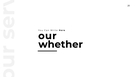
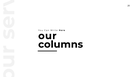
whether: whether -> columns
